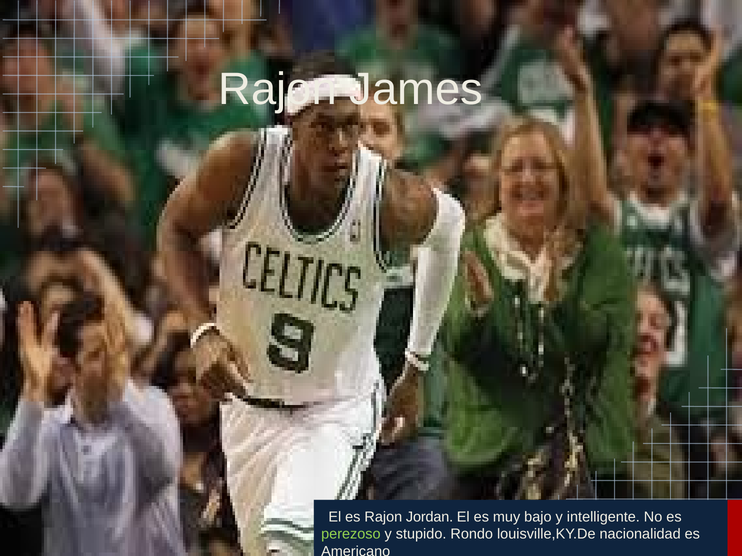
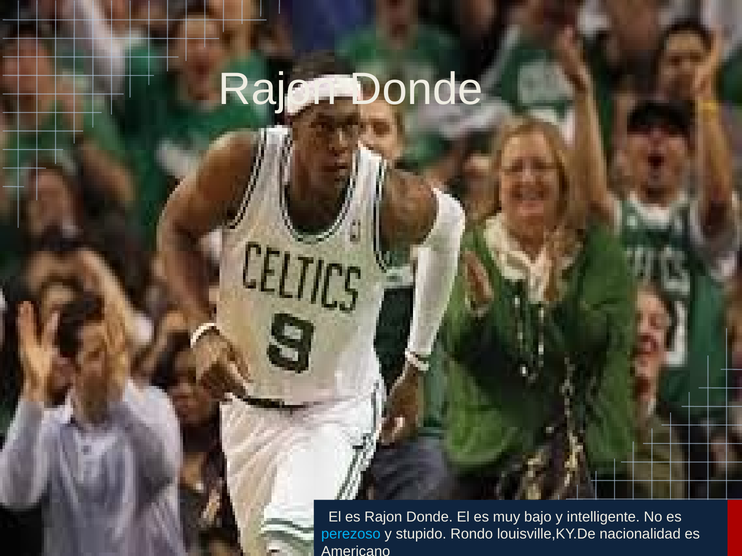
James at (416, 89): James -> Donde
es Rajon Jordan: Jordan -> Donde
perezoso colour: light green -> light blue
